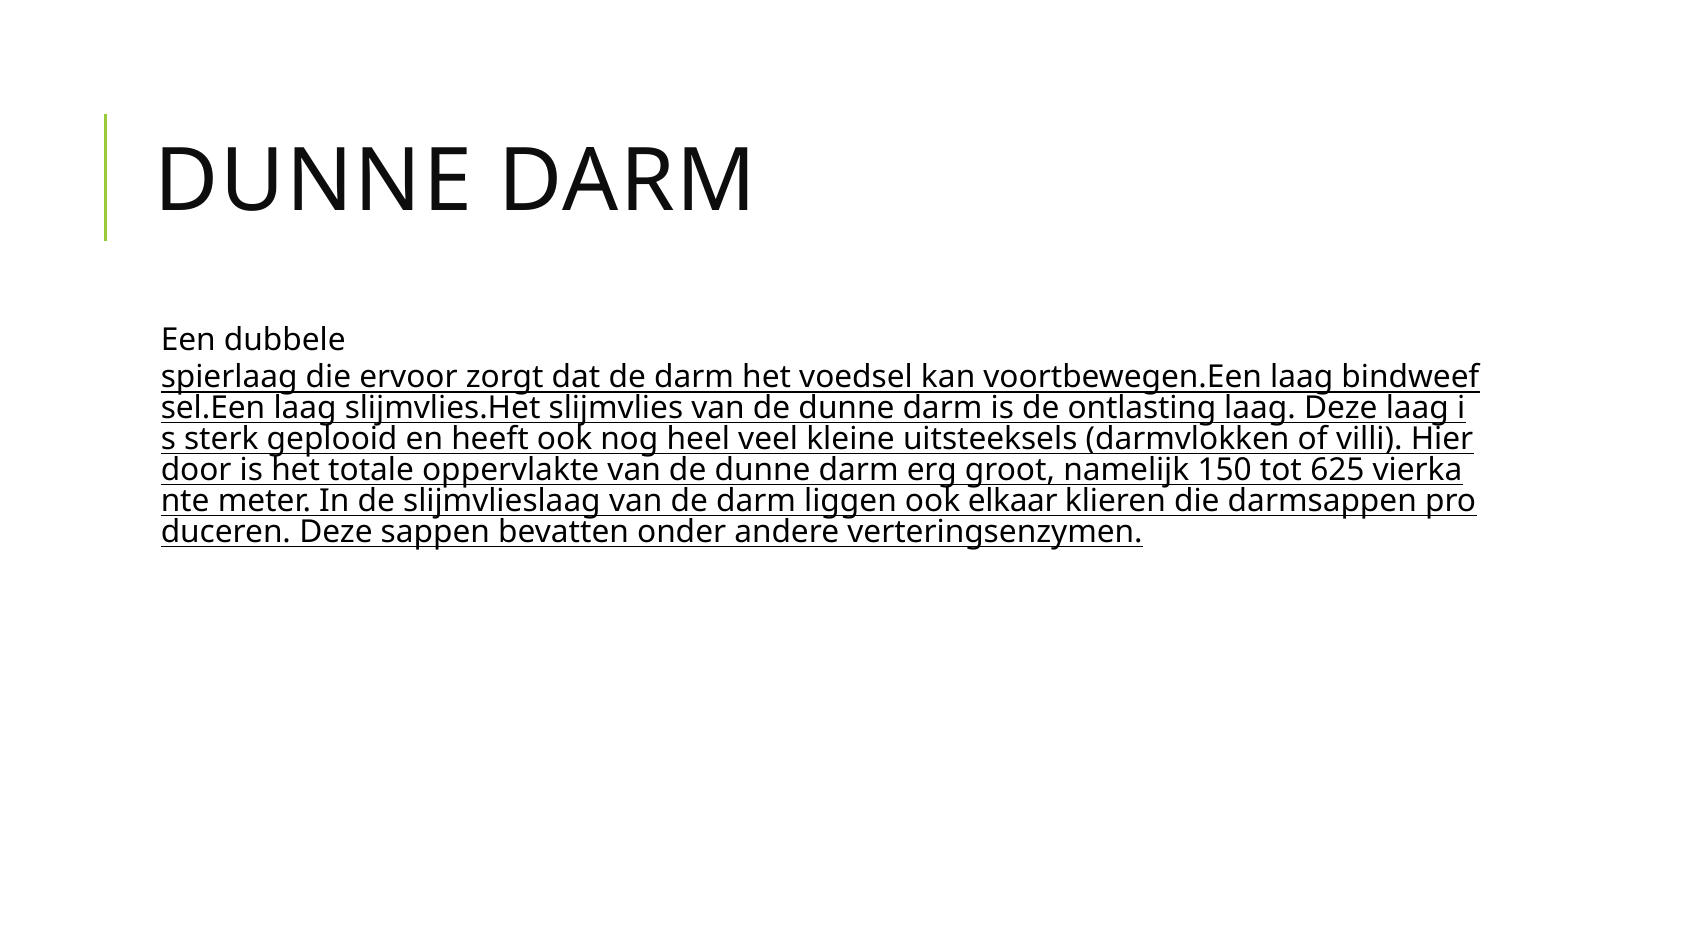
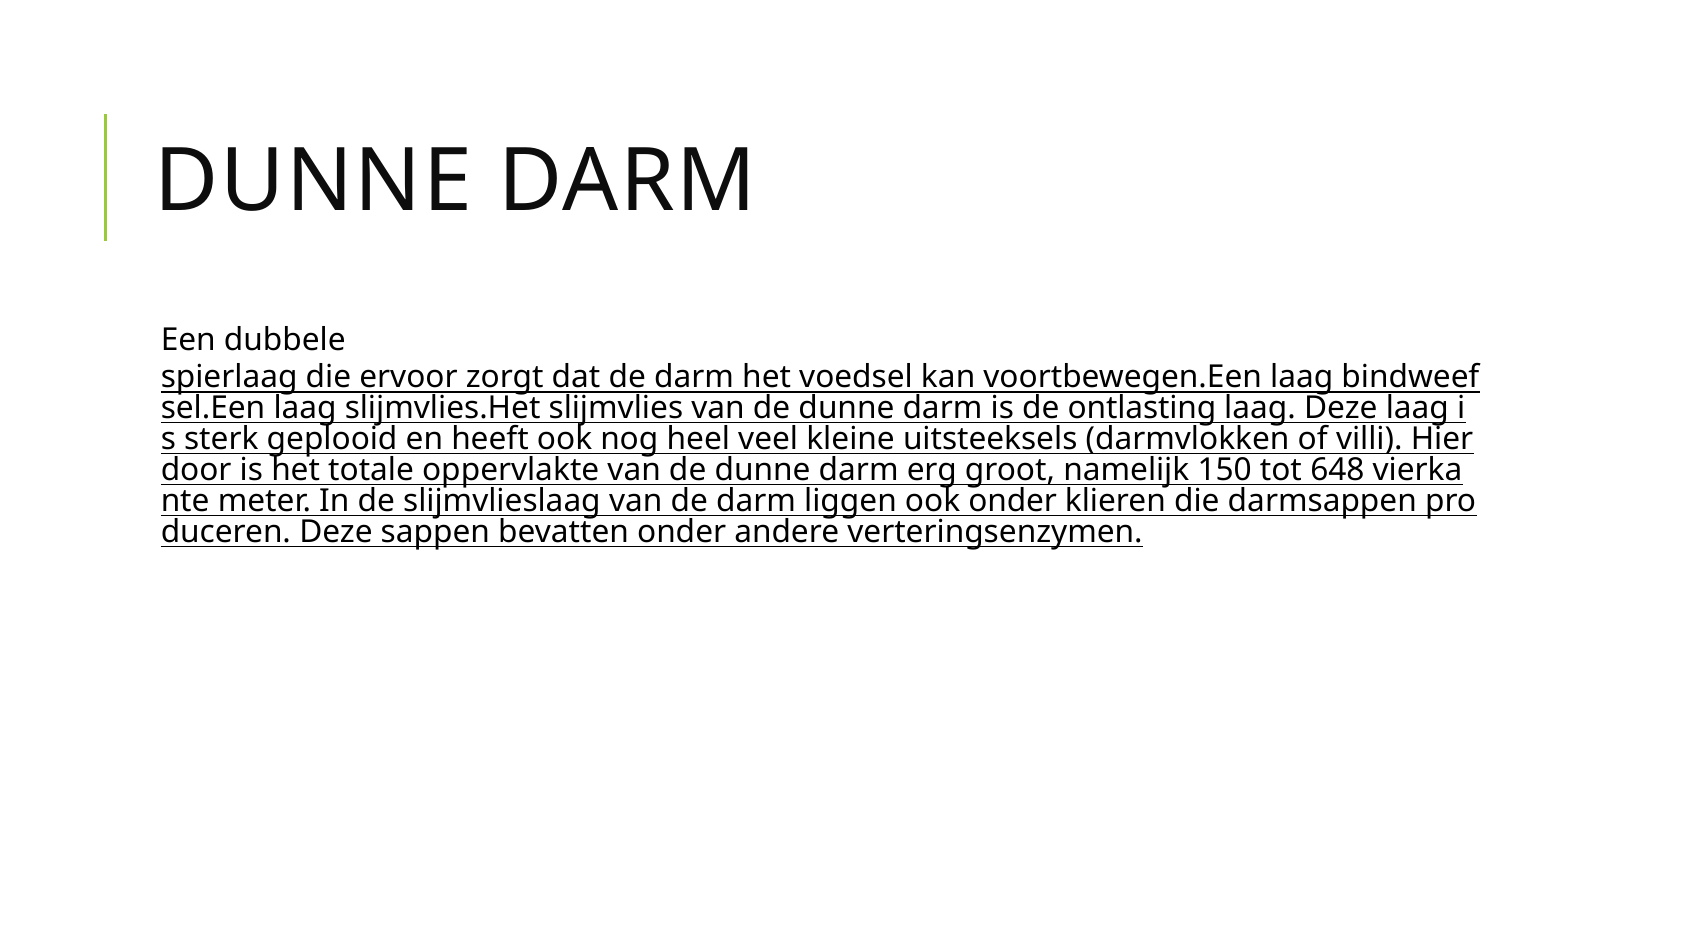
625: 625 -> 648
ook elkaar: elkaar -> onder
